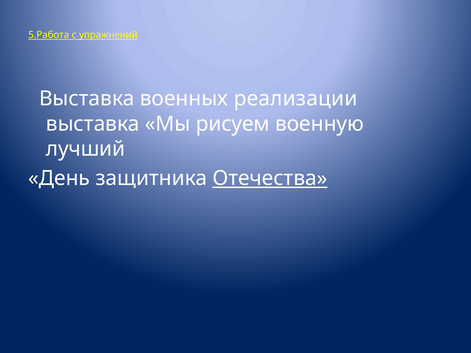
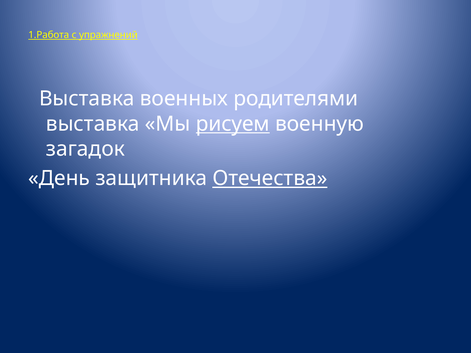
5.Работа: 5.Работа -> 1.Работа
реализации: реализации -> родителями
рисуем underline: none -> present
лучший: лучший -> загадок
